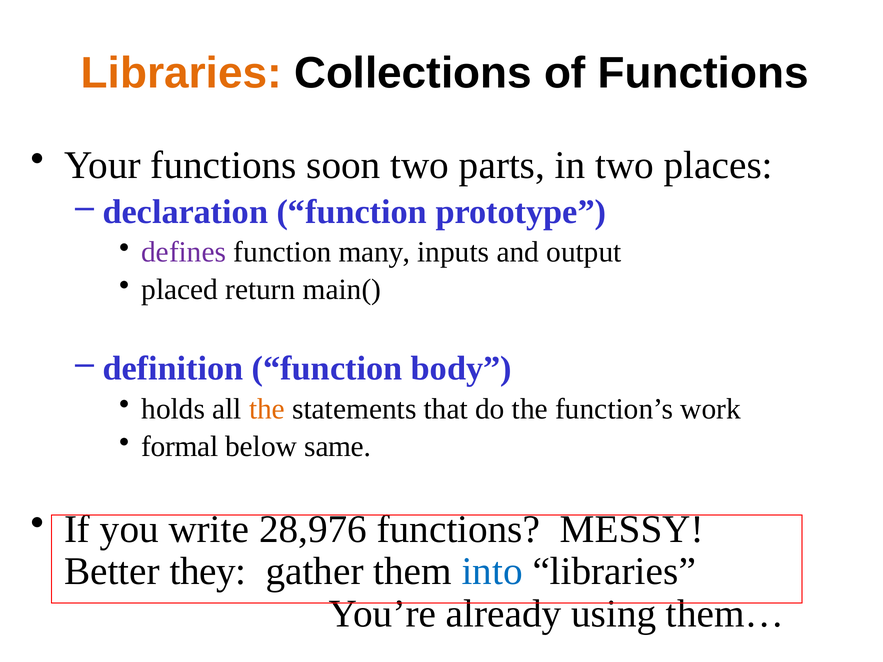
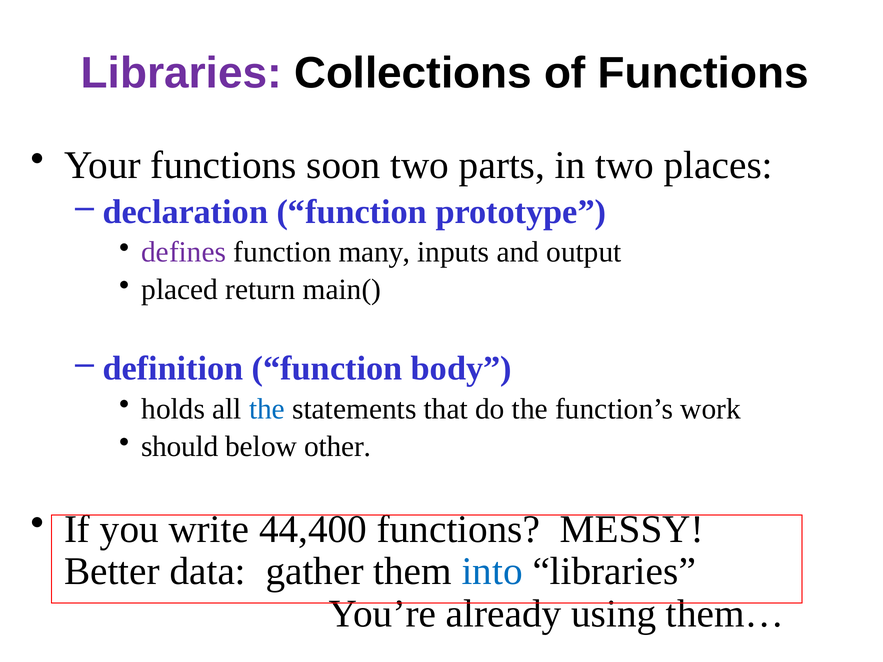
Libraries at (181, 73) colour: orange -> purple
the at (267, 409) colour: orange -> blue
formal: formal -> should
same: same -> other
28,976: 28,976 -> 44,400
they: they -> data
